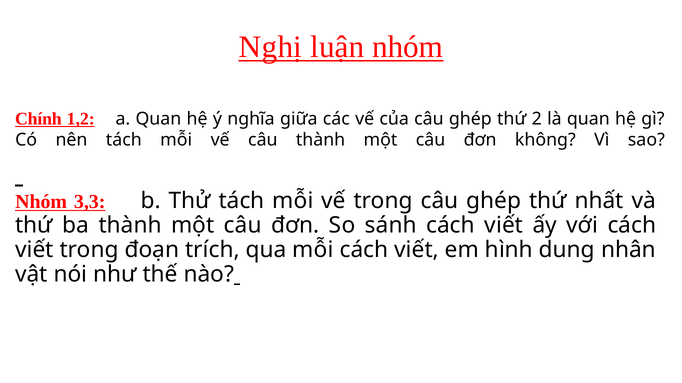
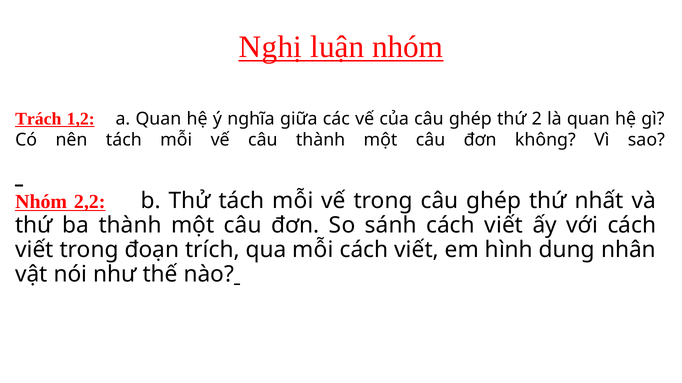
Chính: Chính -> Trách
3,3: 3,3 -> 2,2
